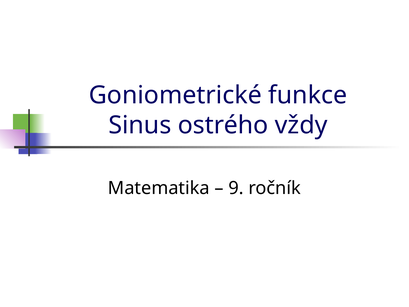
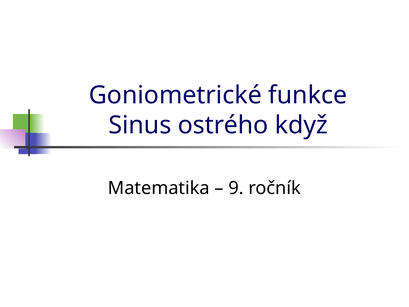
vždy: vždy -> když
